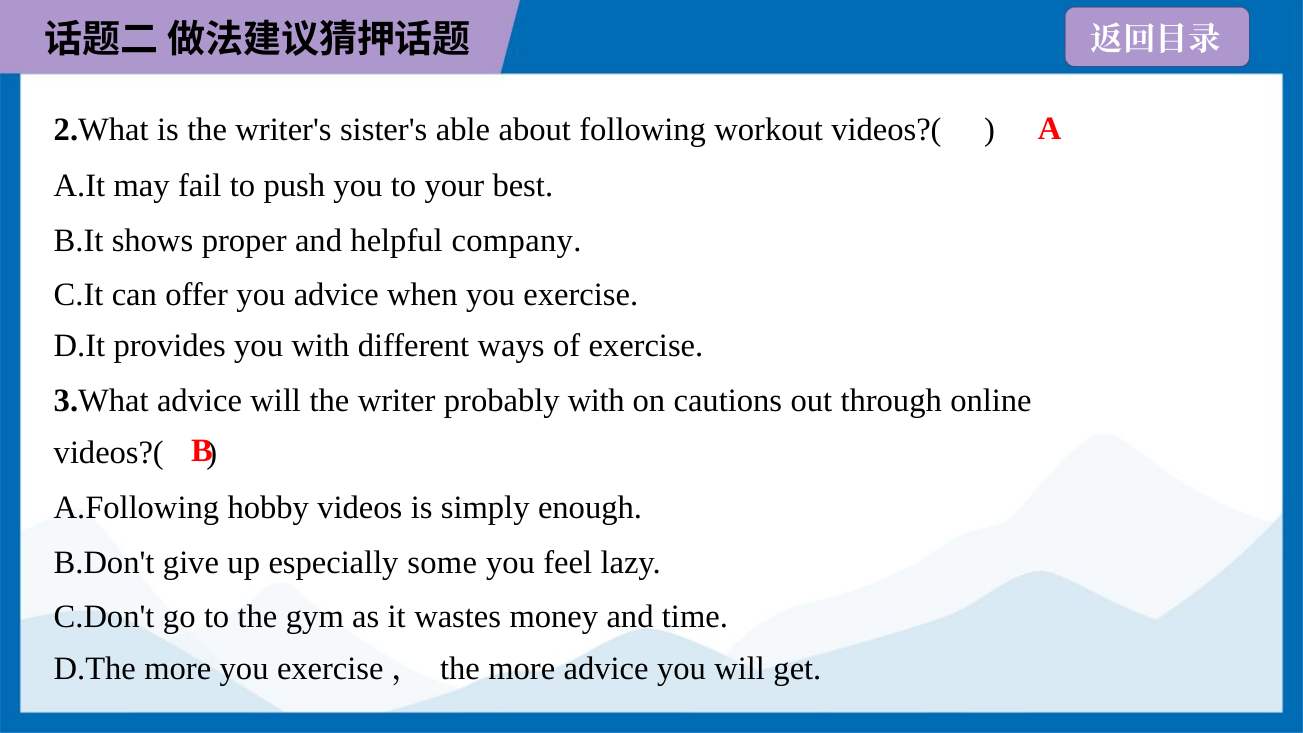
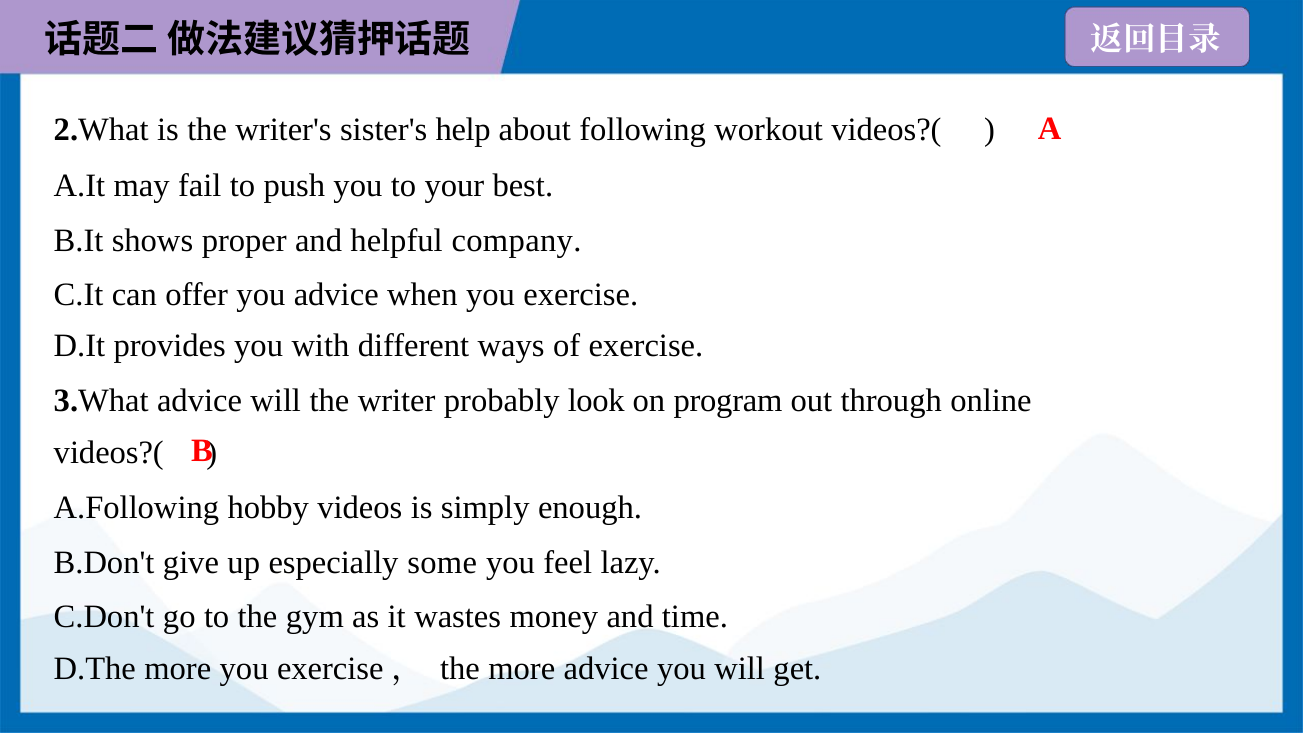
able: able -> help
probably with: with -> look
cautions: cautions -> program
